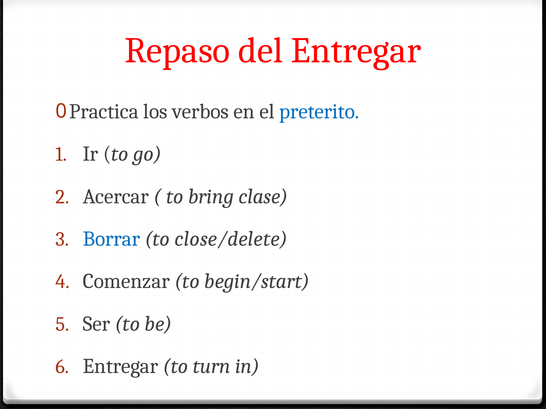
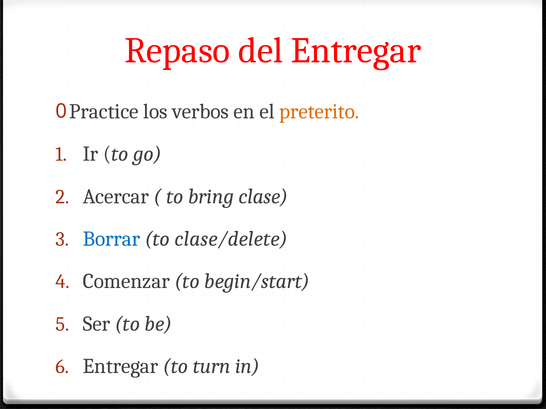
Practica: Practica -> Practice
preterito colour: blue -> orange
close/delete: close/delete -> clase/delete
